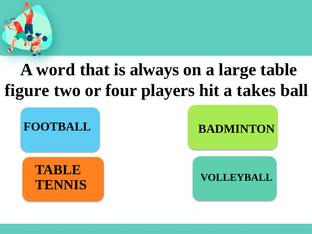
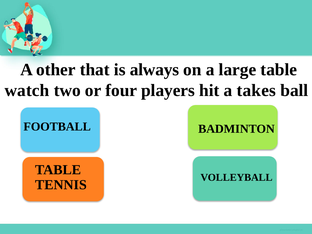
word: word -> other
figure: figure -> watch
